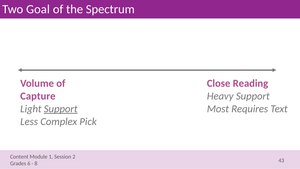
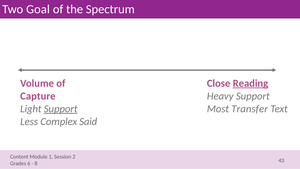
Reading underline: none -> present
Requires: Requires -> Transfer
Pick: Pick -> Said
